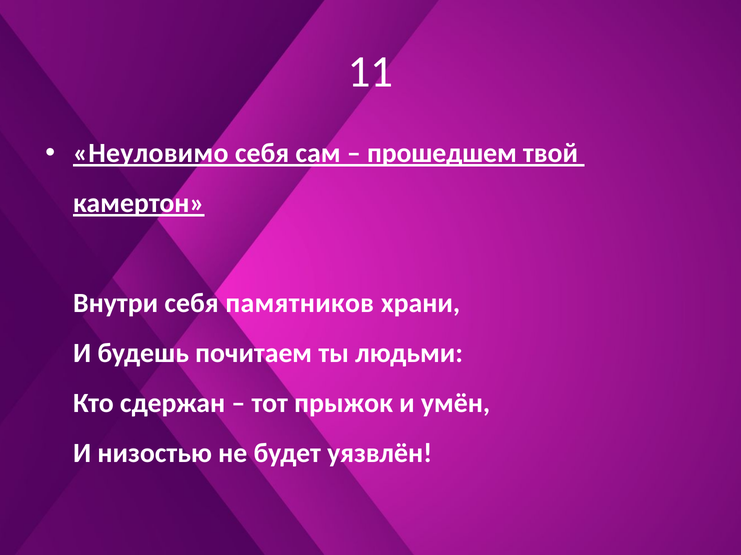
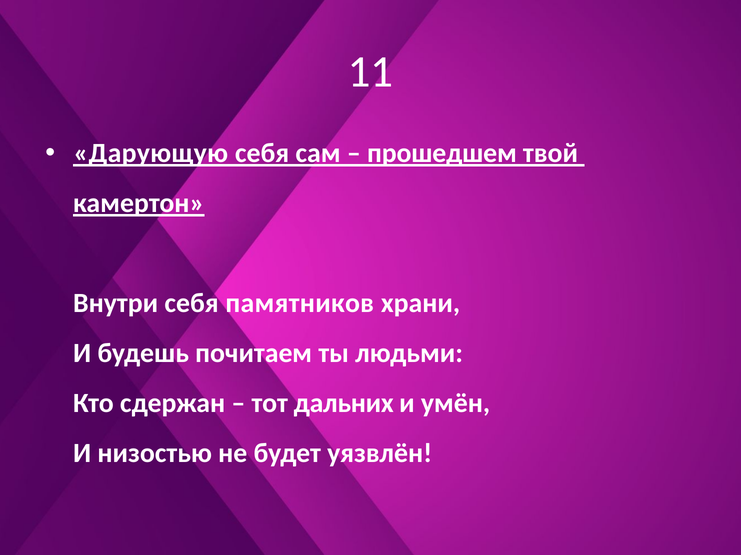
Неуловимо: Неуловимо -> Дарующую
прыжок: прыжок -> дальних
